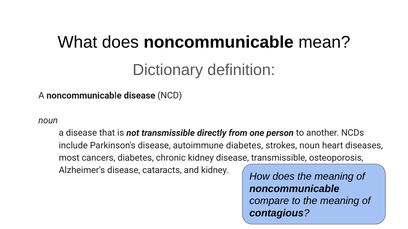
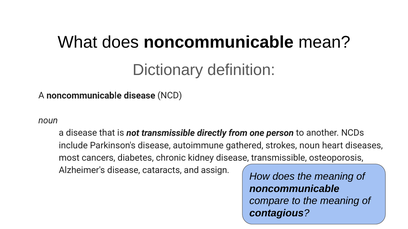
autoimmune diabetes: diabetes -> gathered
and kidney: kidney -> assign
